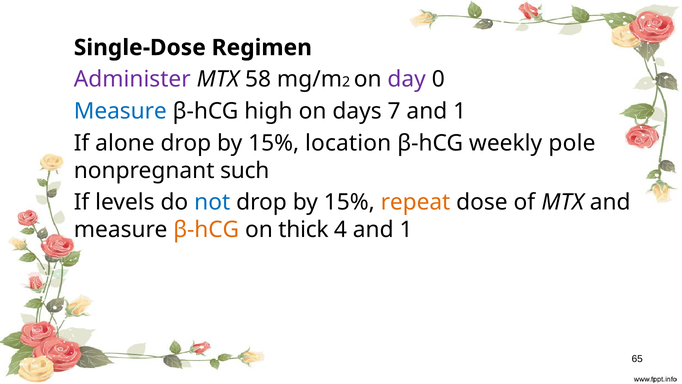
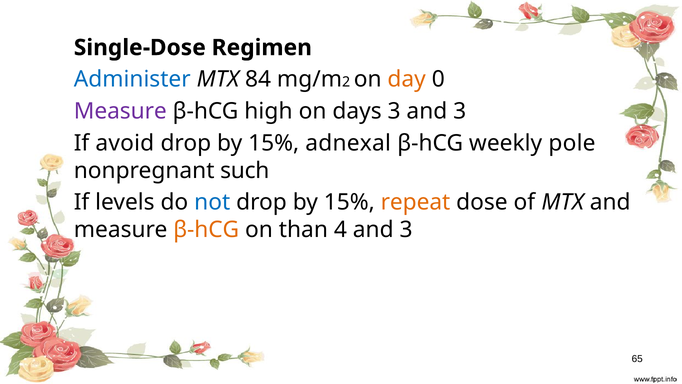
Administer colour: purple -> blue
58: 58 -> 84
day colour: purple -> orange
Measure at (120, 111) colour: blue -> purple
days 7: 7 -> 3
1 at (460, 111): 1 -> 3
alone: alone -> avoid
location: location -> adnexal
thick: thick -> than
4 and 1: 1 -> 3
